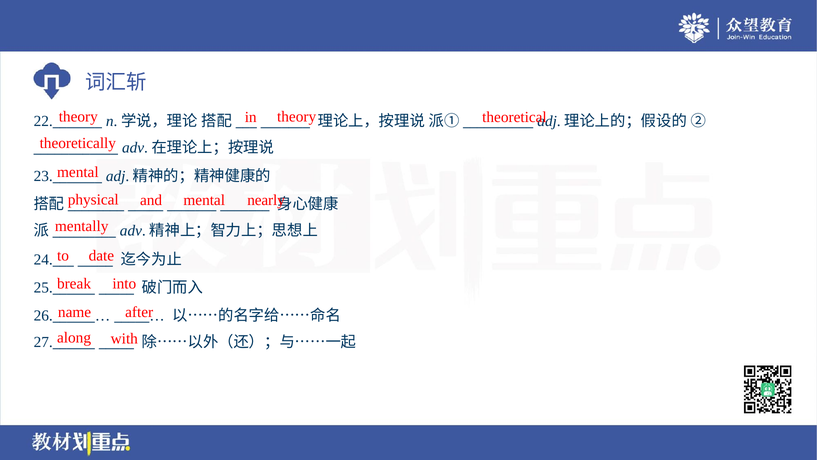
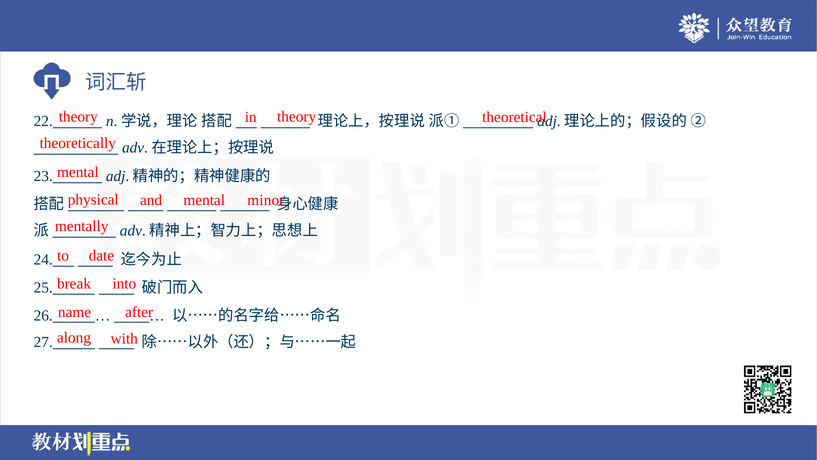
nearly: nearly -> minor
